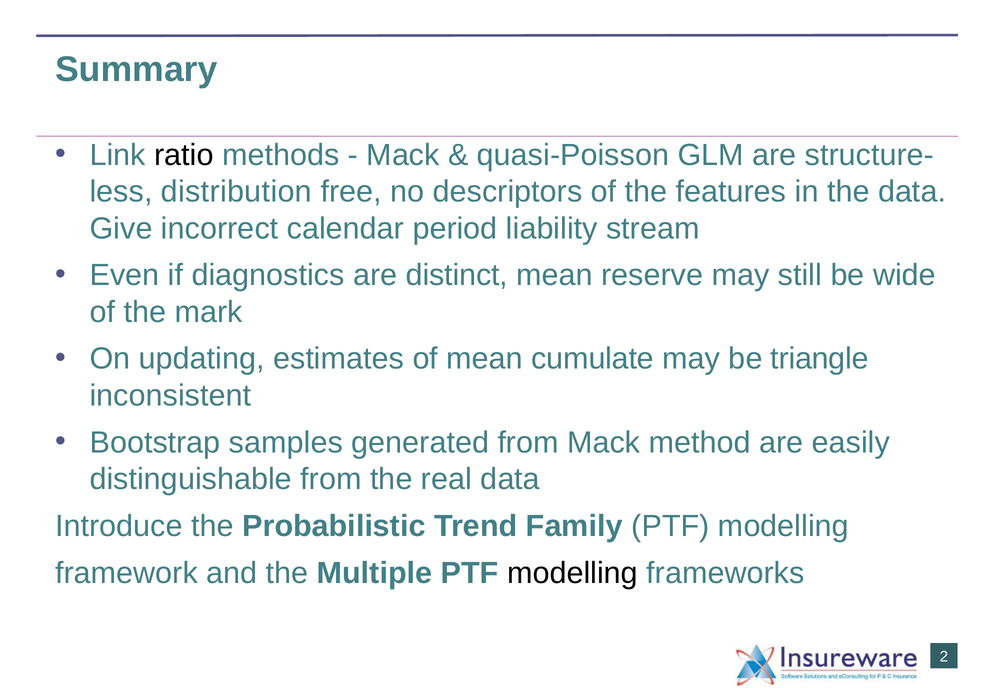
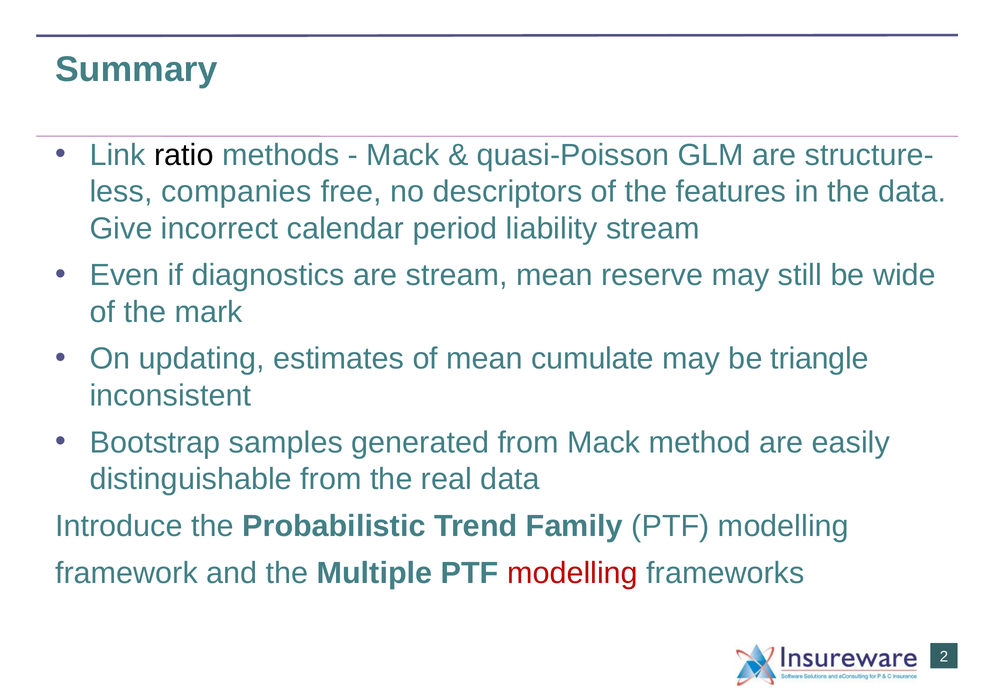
distribution: distribution -> companies
are distinct: distinct -> stream
modelling at (573, 573) colour: black -> red
